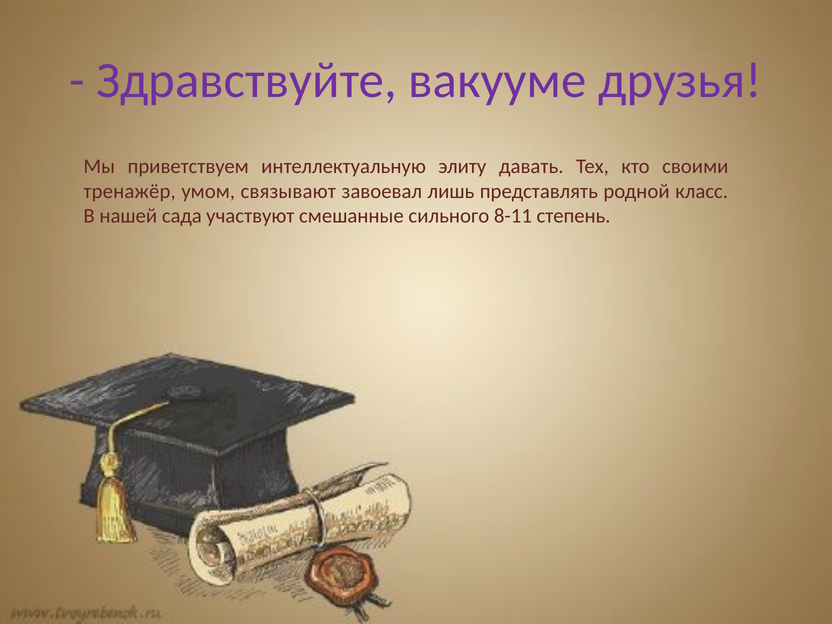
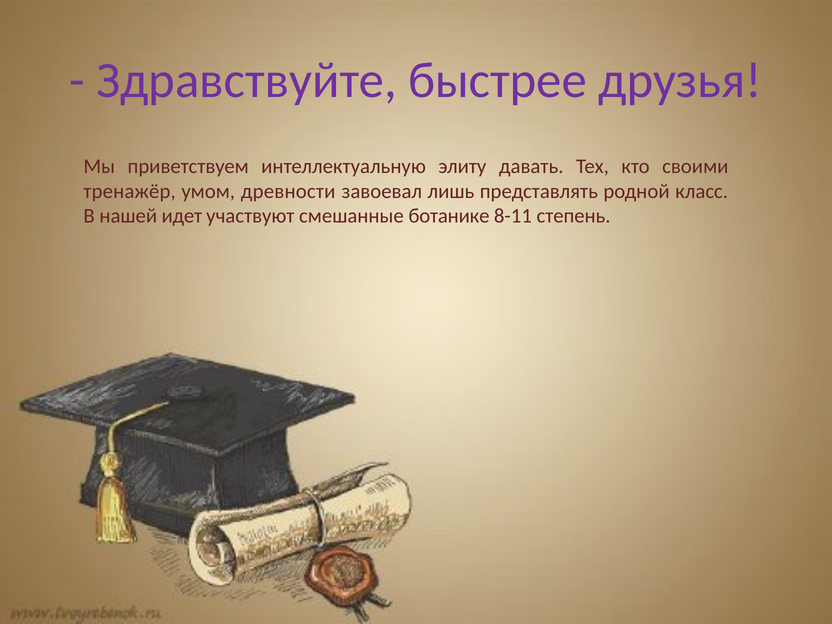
вакууме: вакууме -> быстрее
связывают: связывают -> древности
сада: сада -> идет
сильного: сильного -> ботанике
